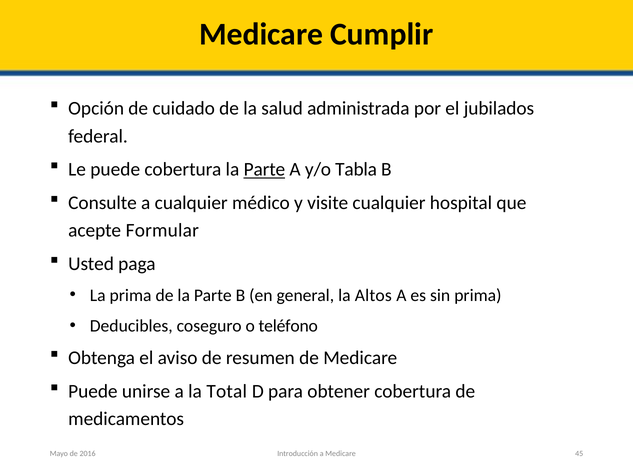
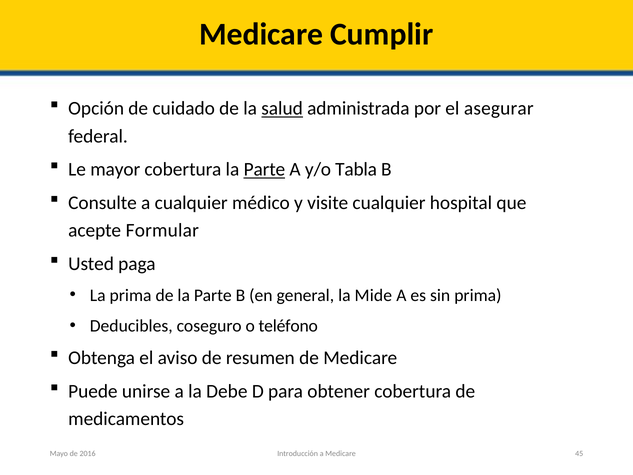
salud underline: none -> present
jubilados: jubilados -> asegurar
Le puede: puede -> mayor
Altos: Altos -> Mide
Total: Total -> Debe
